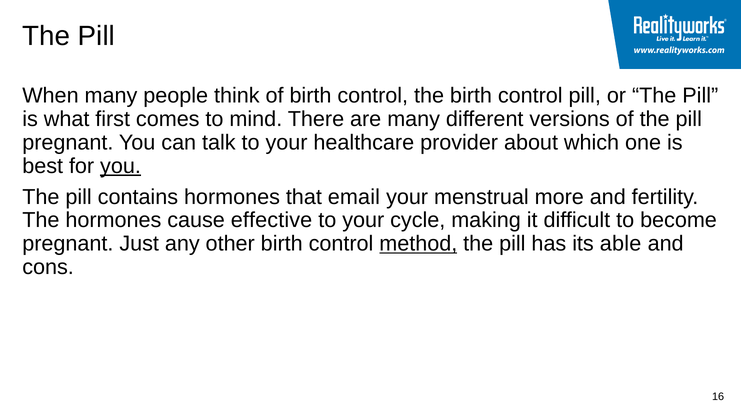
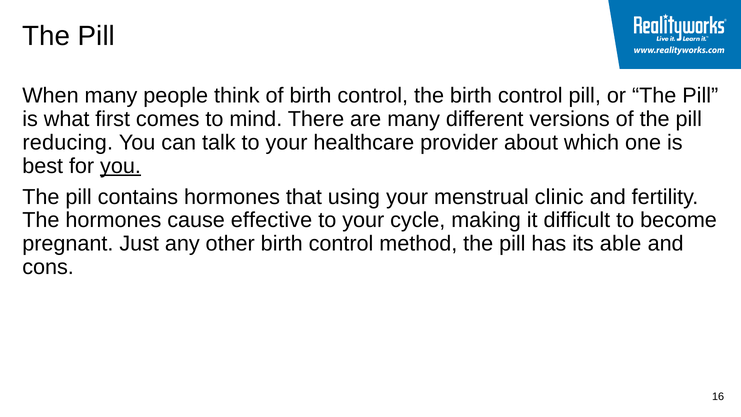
pregnant at (68, 142): pregnant -> reducing
email: email -> using
more: more -> clinic
method underline: present -> none
